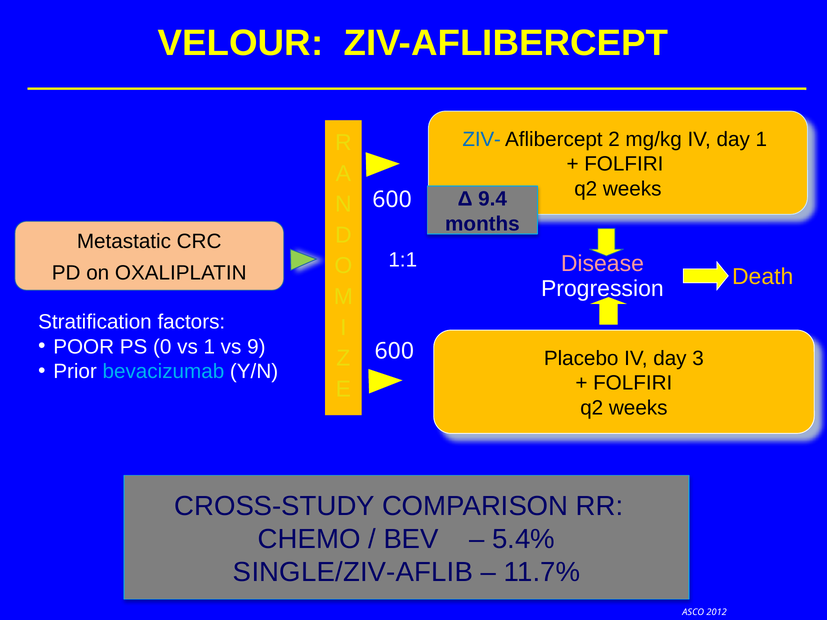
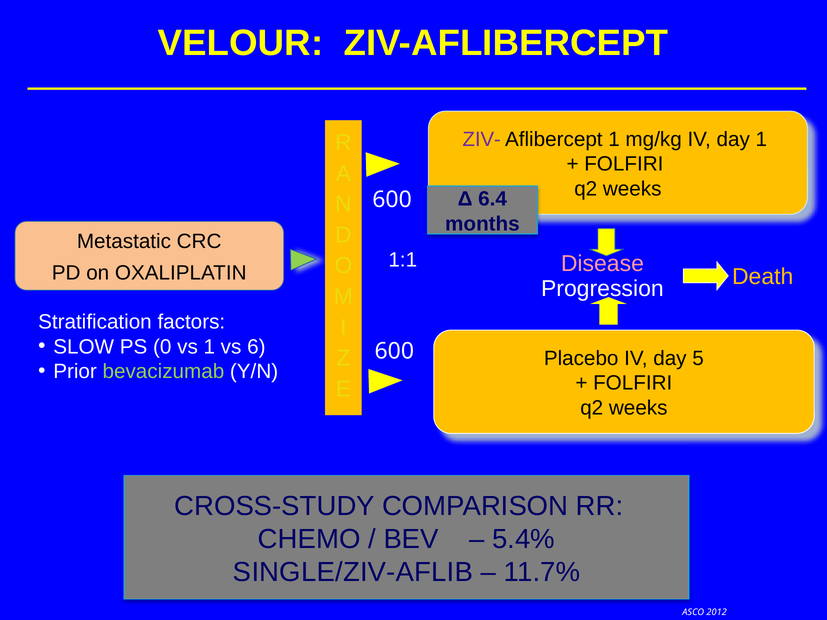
ZIV- colour: blue -> purple
Aflibercept 2: 2 -> 1
9.4: 9.4 -> 6.4
POOR: POOR -> SLOW
9: 9 -> 6
3: 3 -> 5
bevacizumab colour: light blue -> light green
